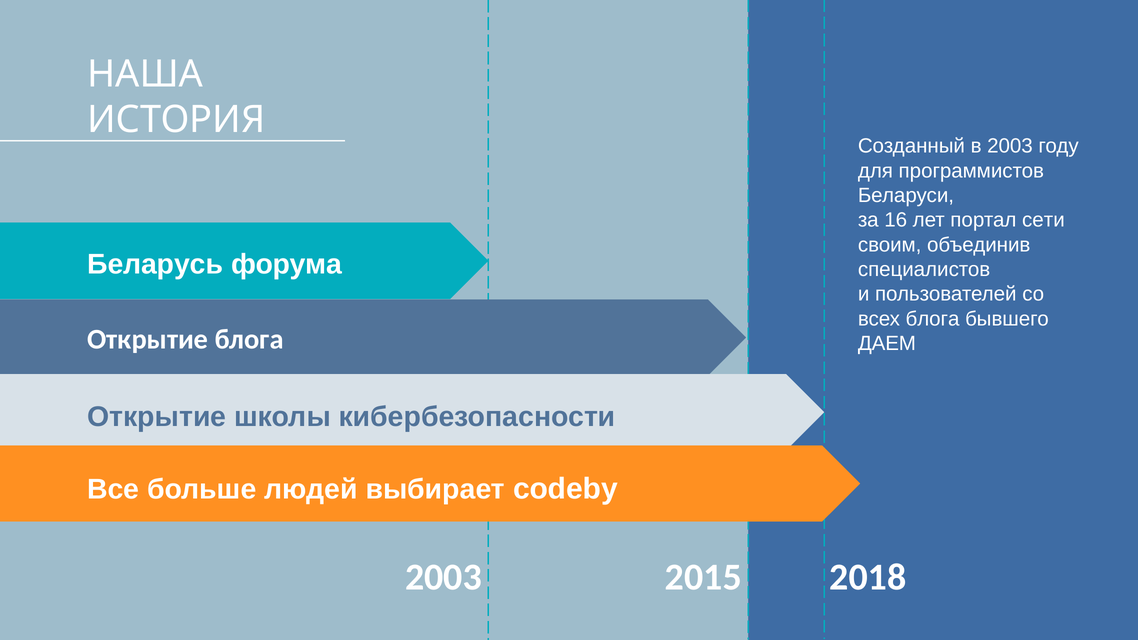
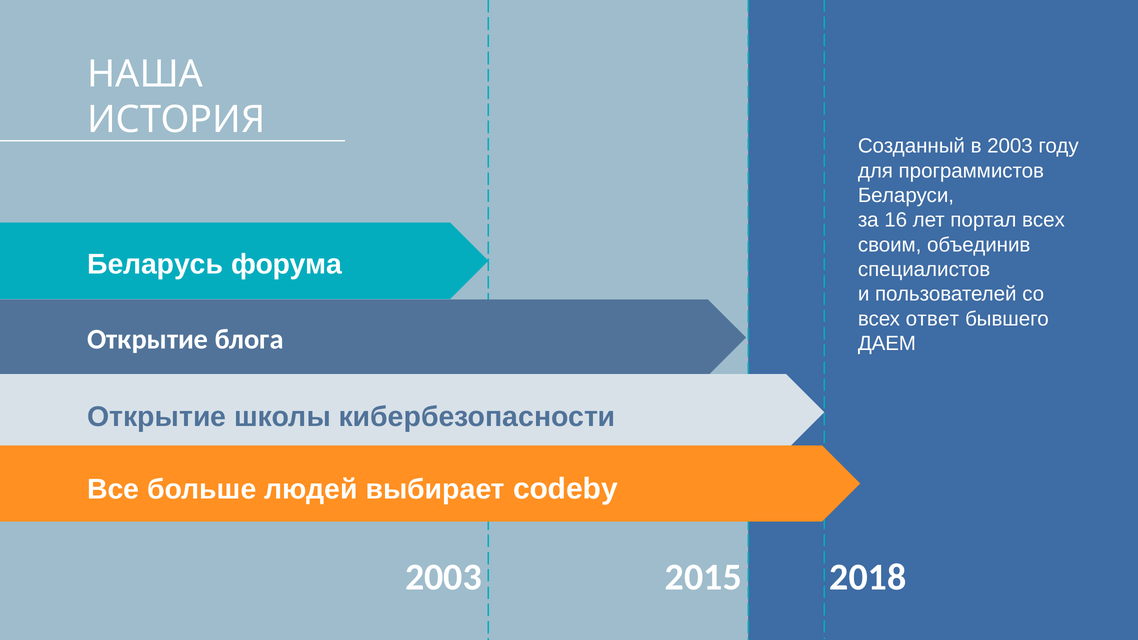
портал сети: сети -> всех
всех блога: блога -> ответ
